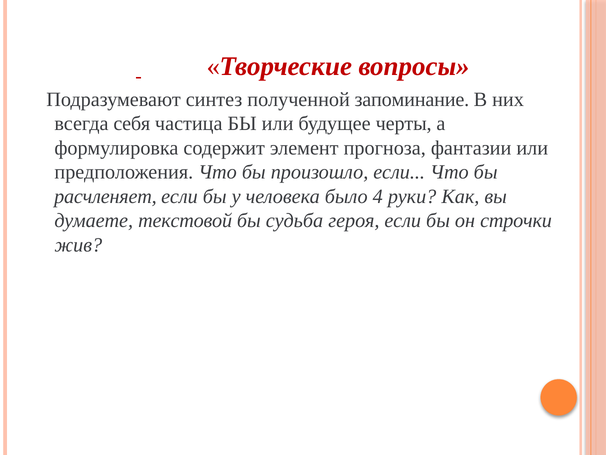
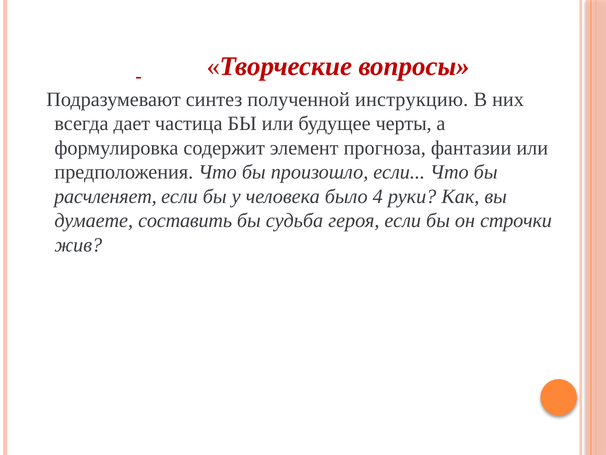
запоминание: запоминание -> инструкцию
себя: себя -> дает
текстовой: текстовой -> составить
